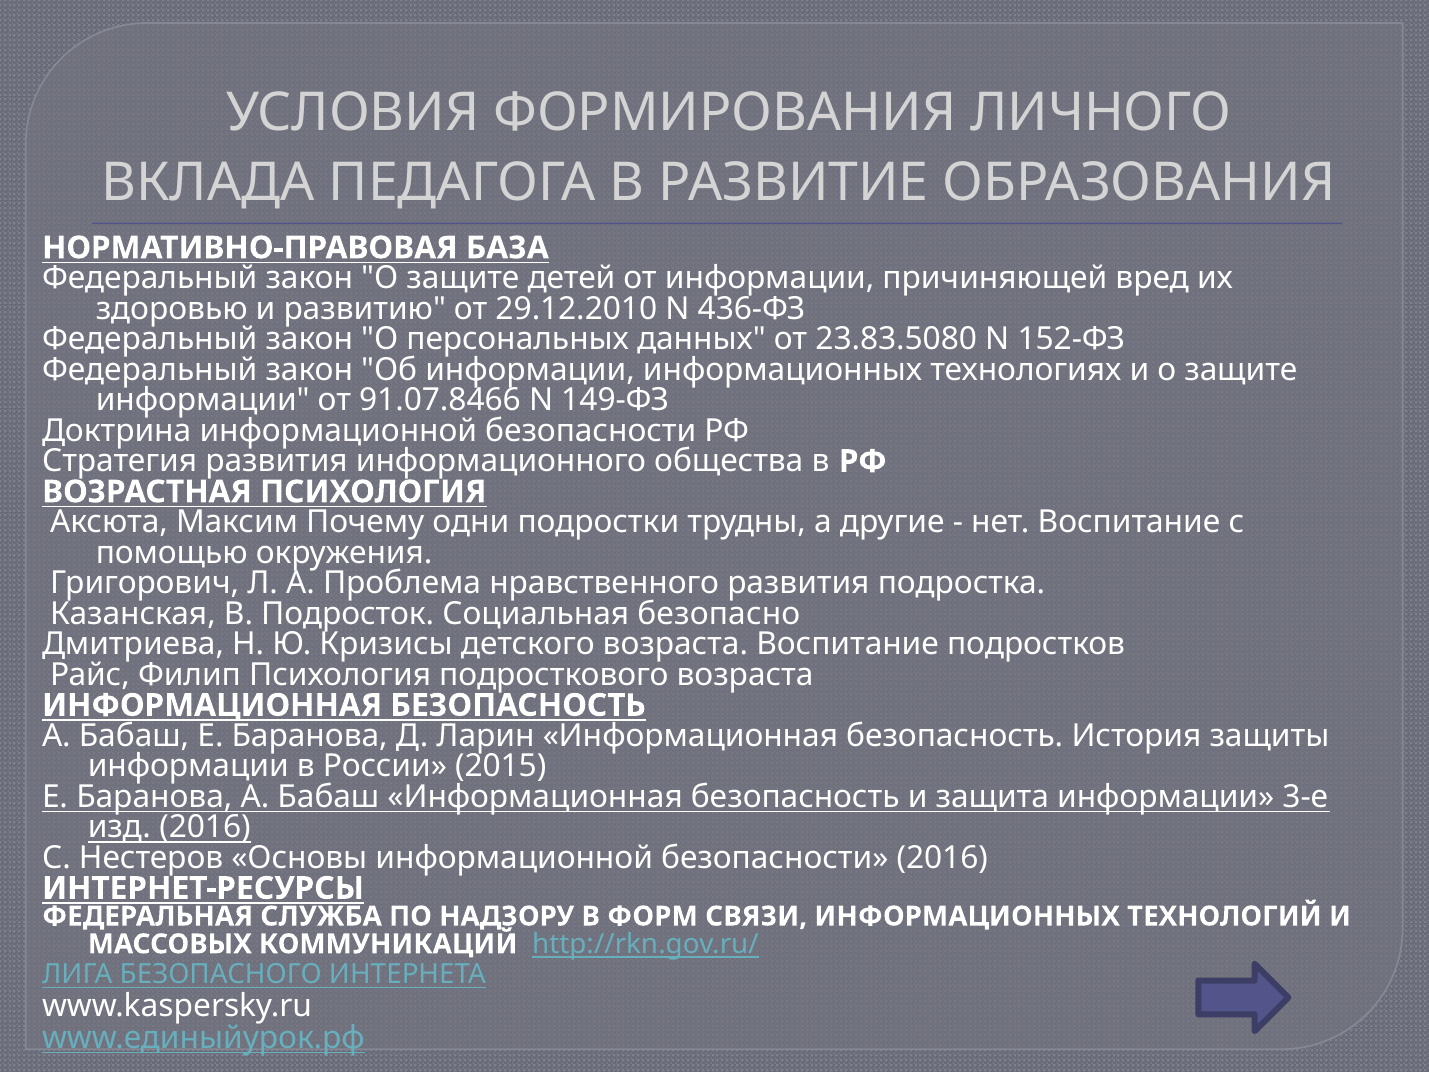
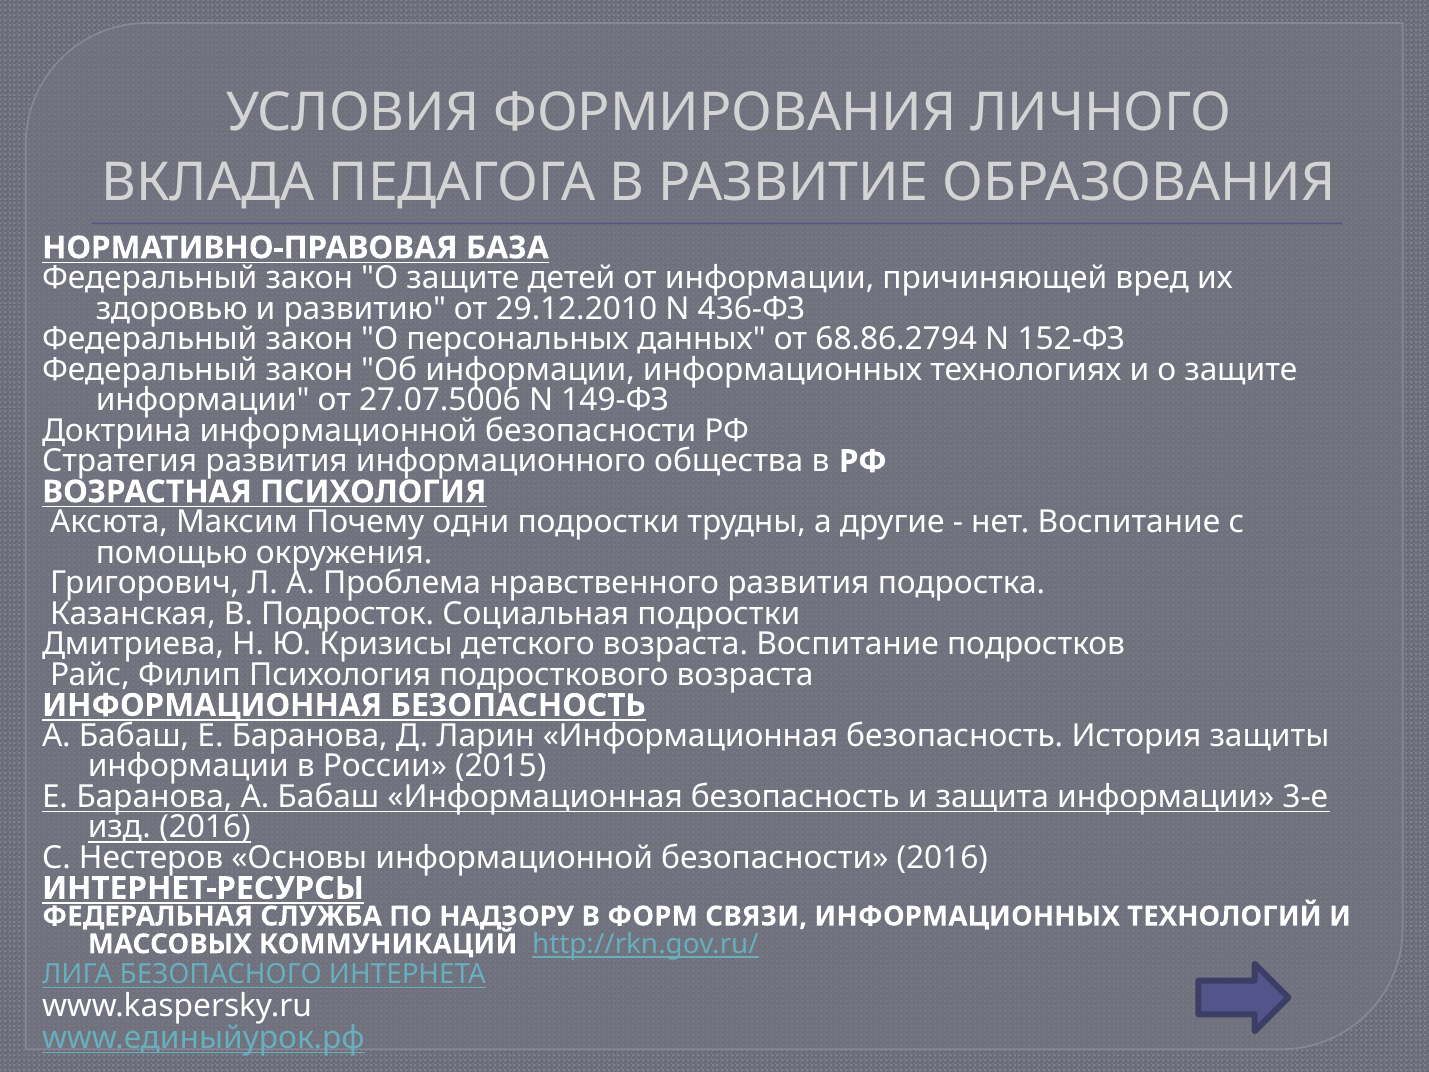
23.83.5080: 23.83.5080 -> 68.86.2794
91.07.8466: 91.07.8466 -> 27.07.5006
Социальная безопасно: безопасно -> подростки
